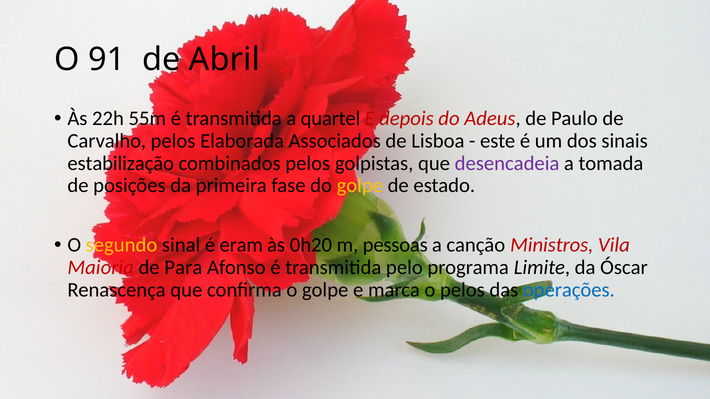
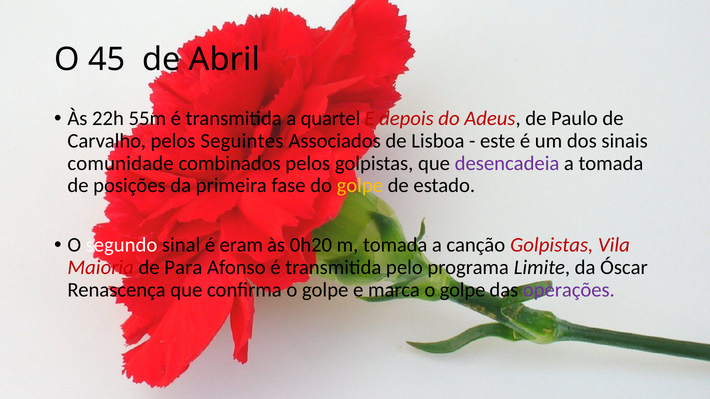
91: 91 -> 45
Elaborada: Elaborada -> Seguintes
estabilização: estabilização -> comunidade
segundo colour: yellow -> white
m pessoas: pessoas -> tomada
canção Ministros: Ministros -> Golpistas
marca o pelos: pelos -> golpe
operações colour: blue -> purple
